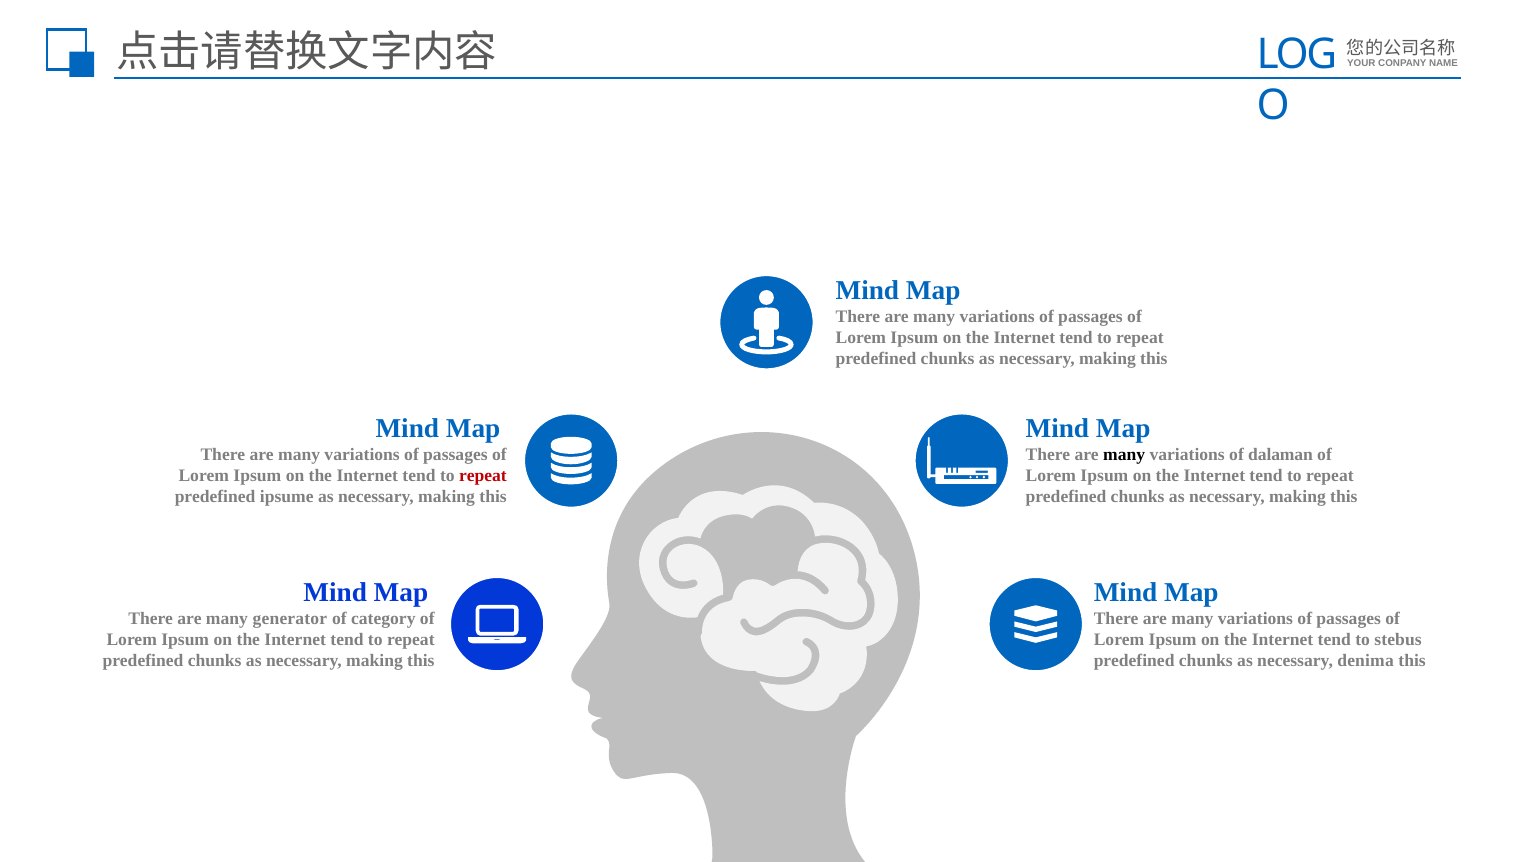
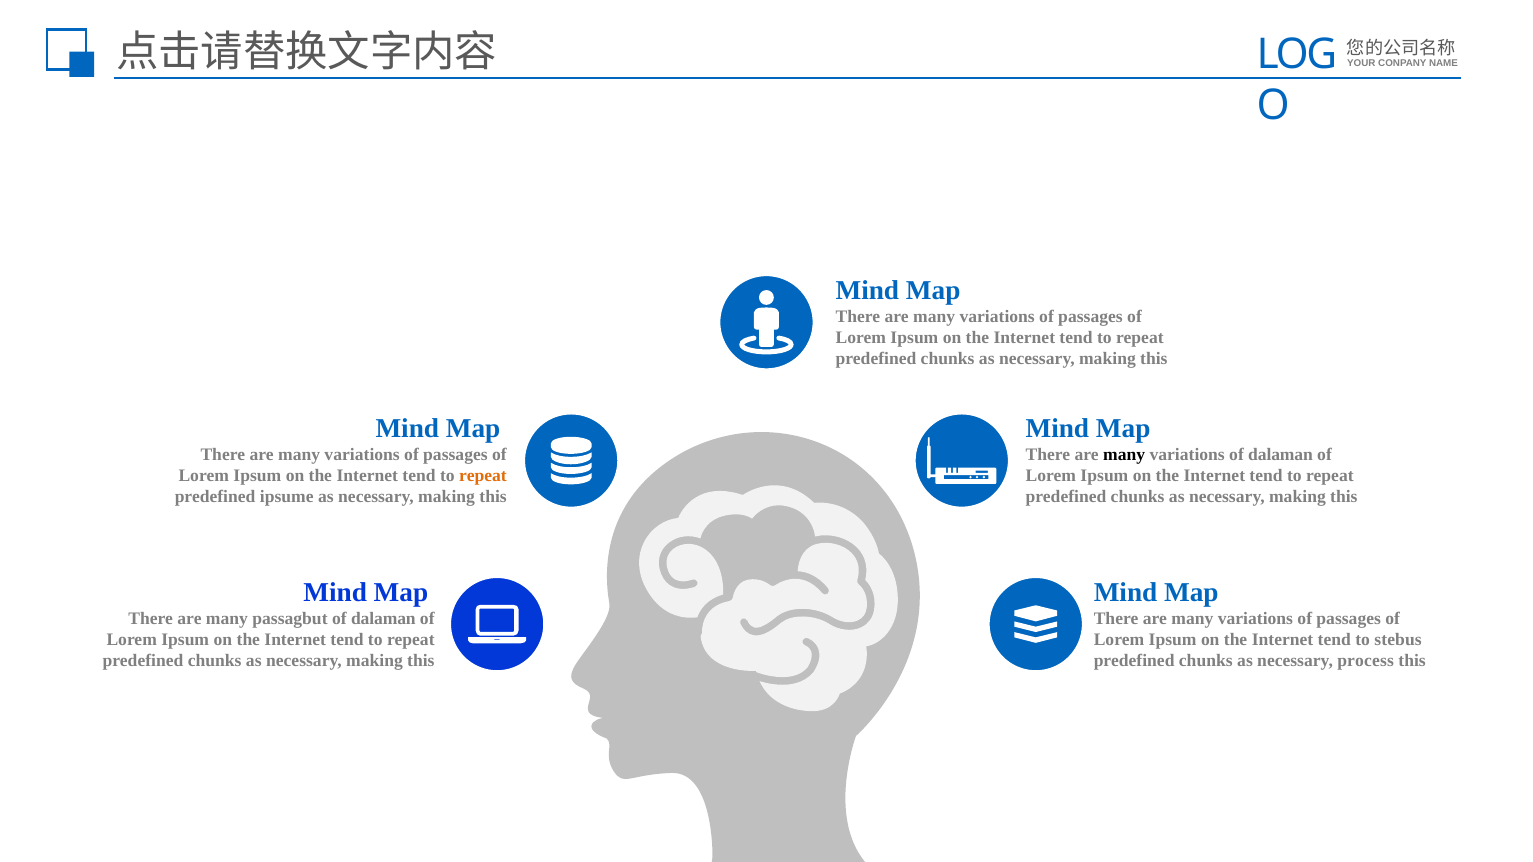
repeat at (483, 476) colour: red -> orange
generator: generator -> passagbut
category at (383, 619): category -> dalaman
denima: denima -> process
